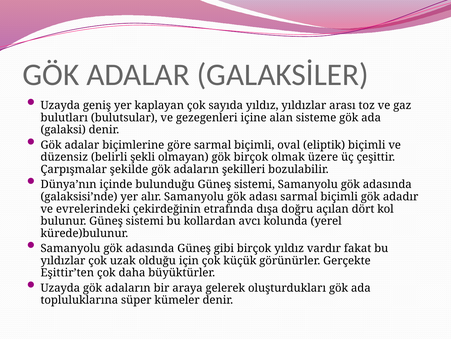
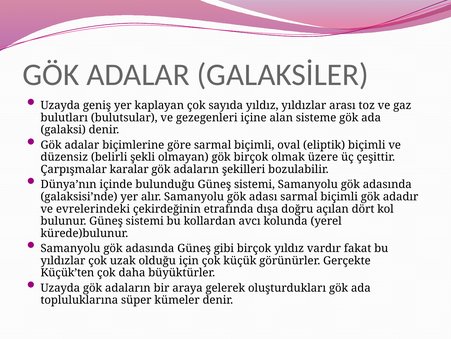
şekilde: şekilde -> karalar
Eşittir’ten: Eşittir’ten -> Küçük’ten
